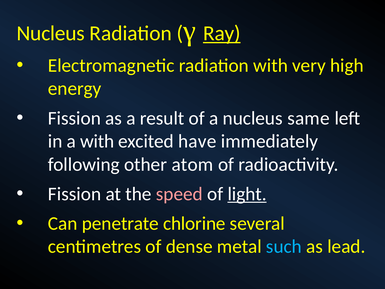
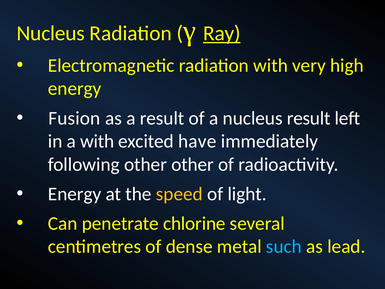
Fission at (74, 118): Fission -> Fusion
nucleus same: same -> result
other atom: atom -> other
Fission at (75, 194): Fission -> Energy
speed colour: pink -> yellow
light underline: present -> none
